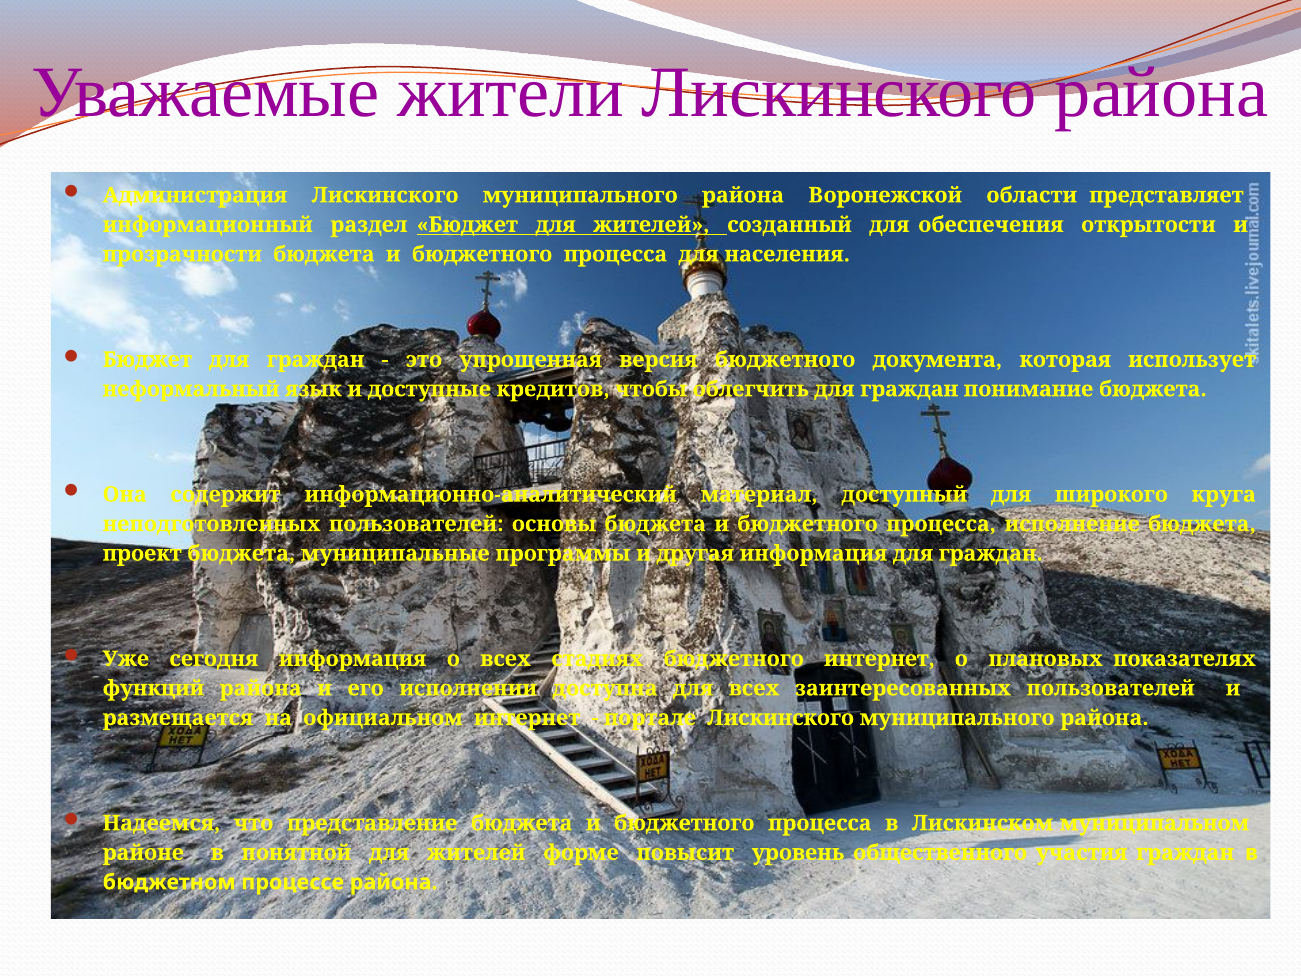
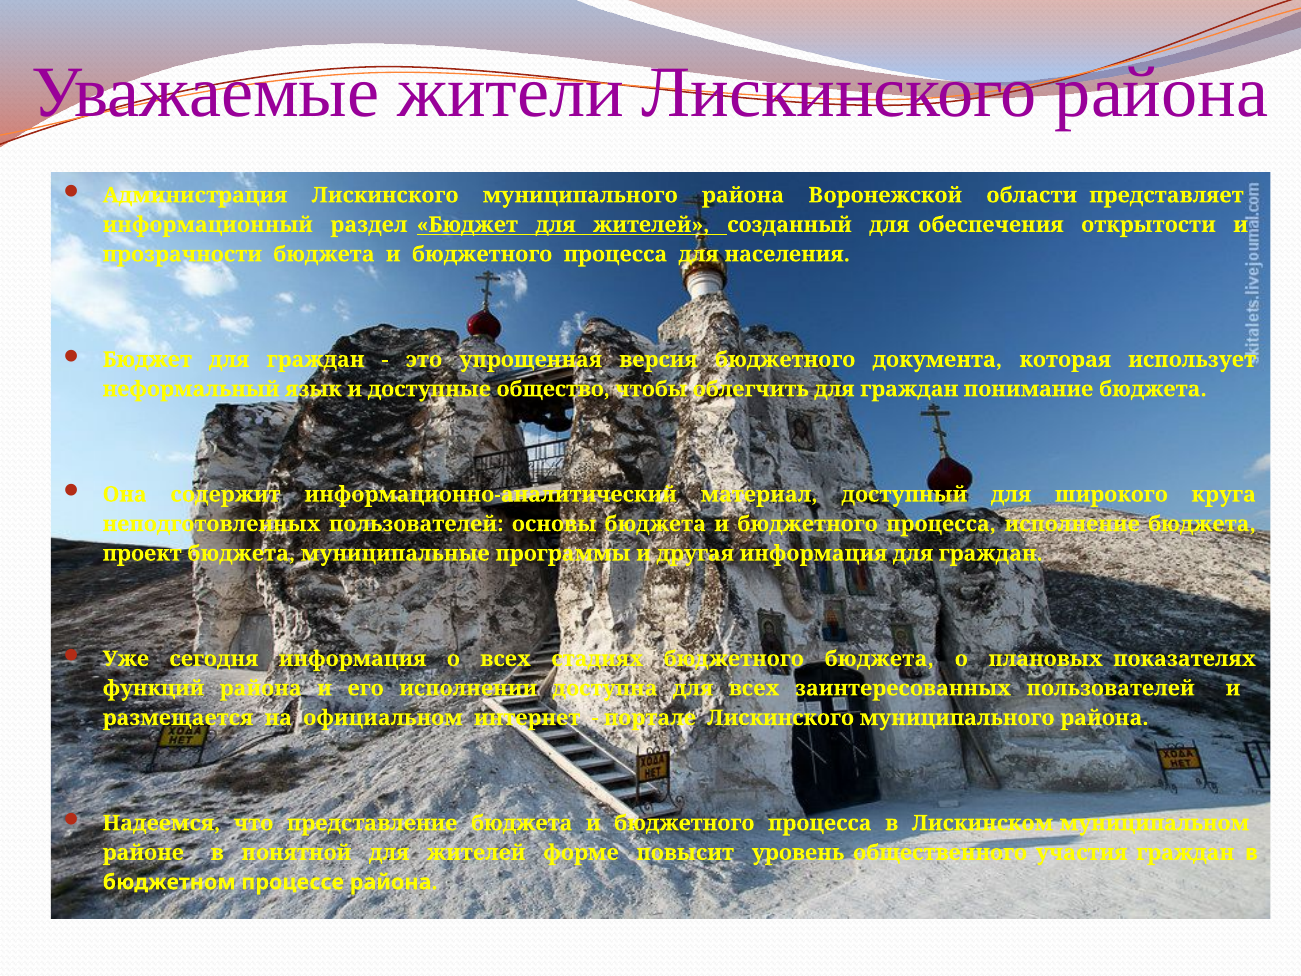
кредитов: кредитов -> общество
бюджетного интернет: интернет -> бюджета
